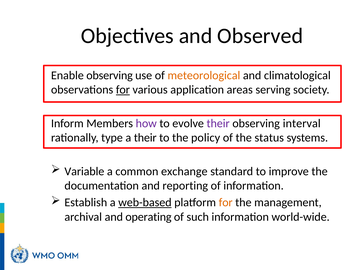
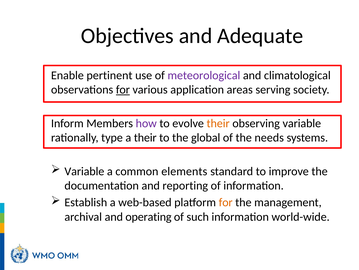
Observed: Observed -> Adequate
Enable observing: observing -> pertinent
meteorological colour: orange -> purple
their at (218, 123) colour: purple -> orange
observing interval: interval -> variable
policy: policy -> global
status: status -> needs
exchange: exchange -> elements
web-based underline: present -> none
